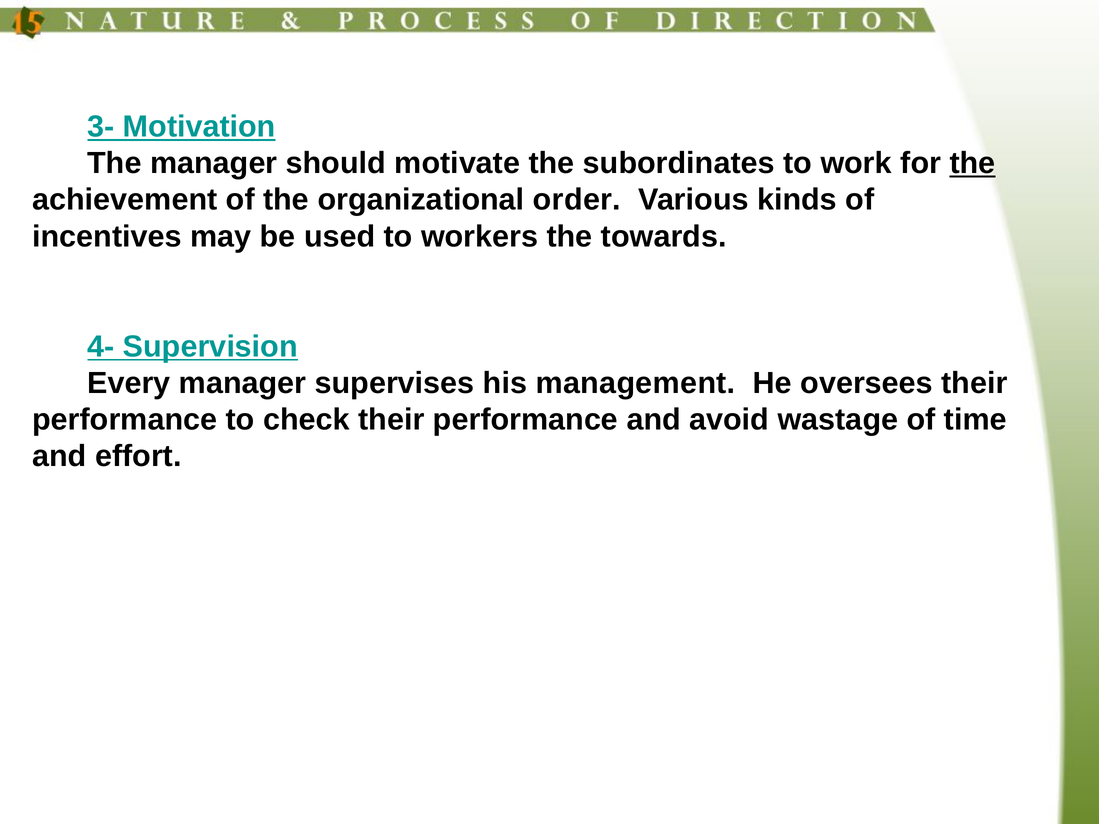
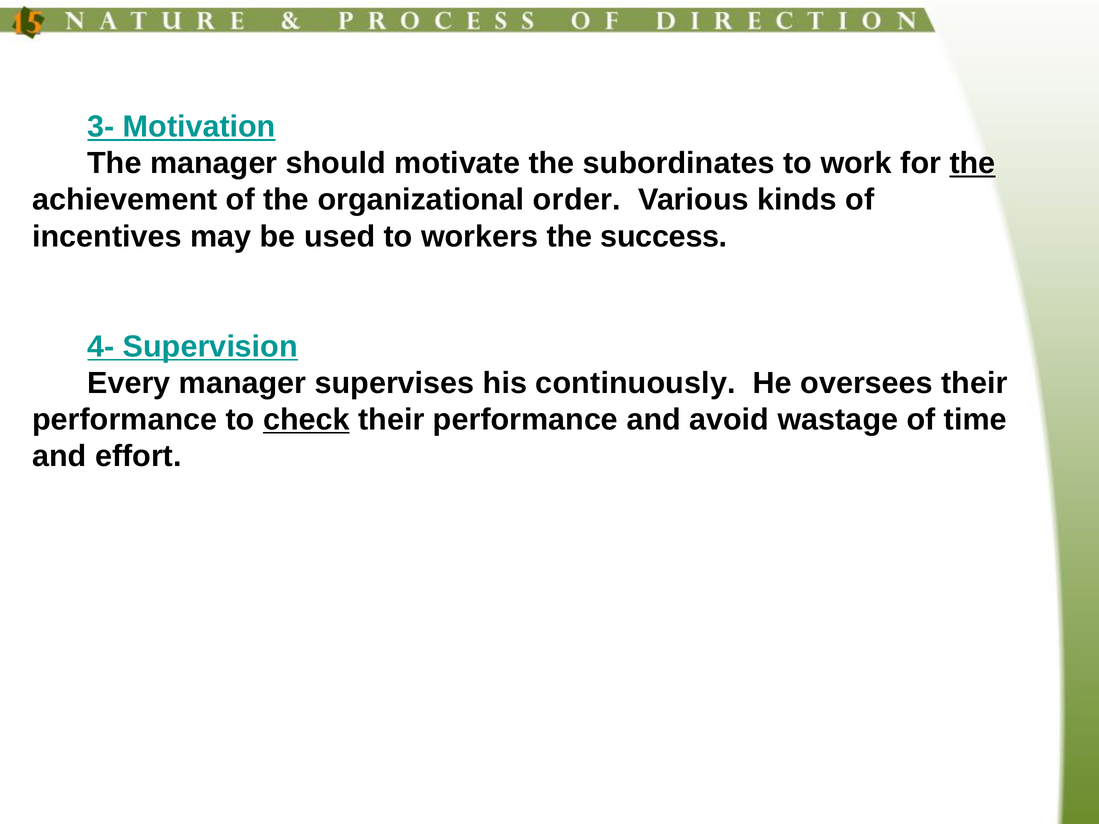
towards: towards -> success
management: management -> continuously
check underline: none -> present
